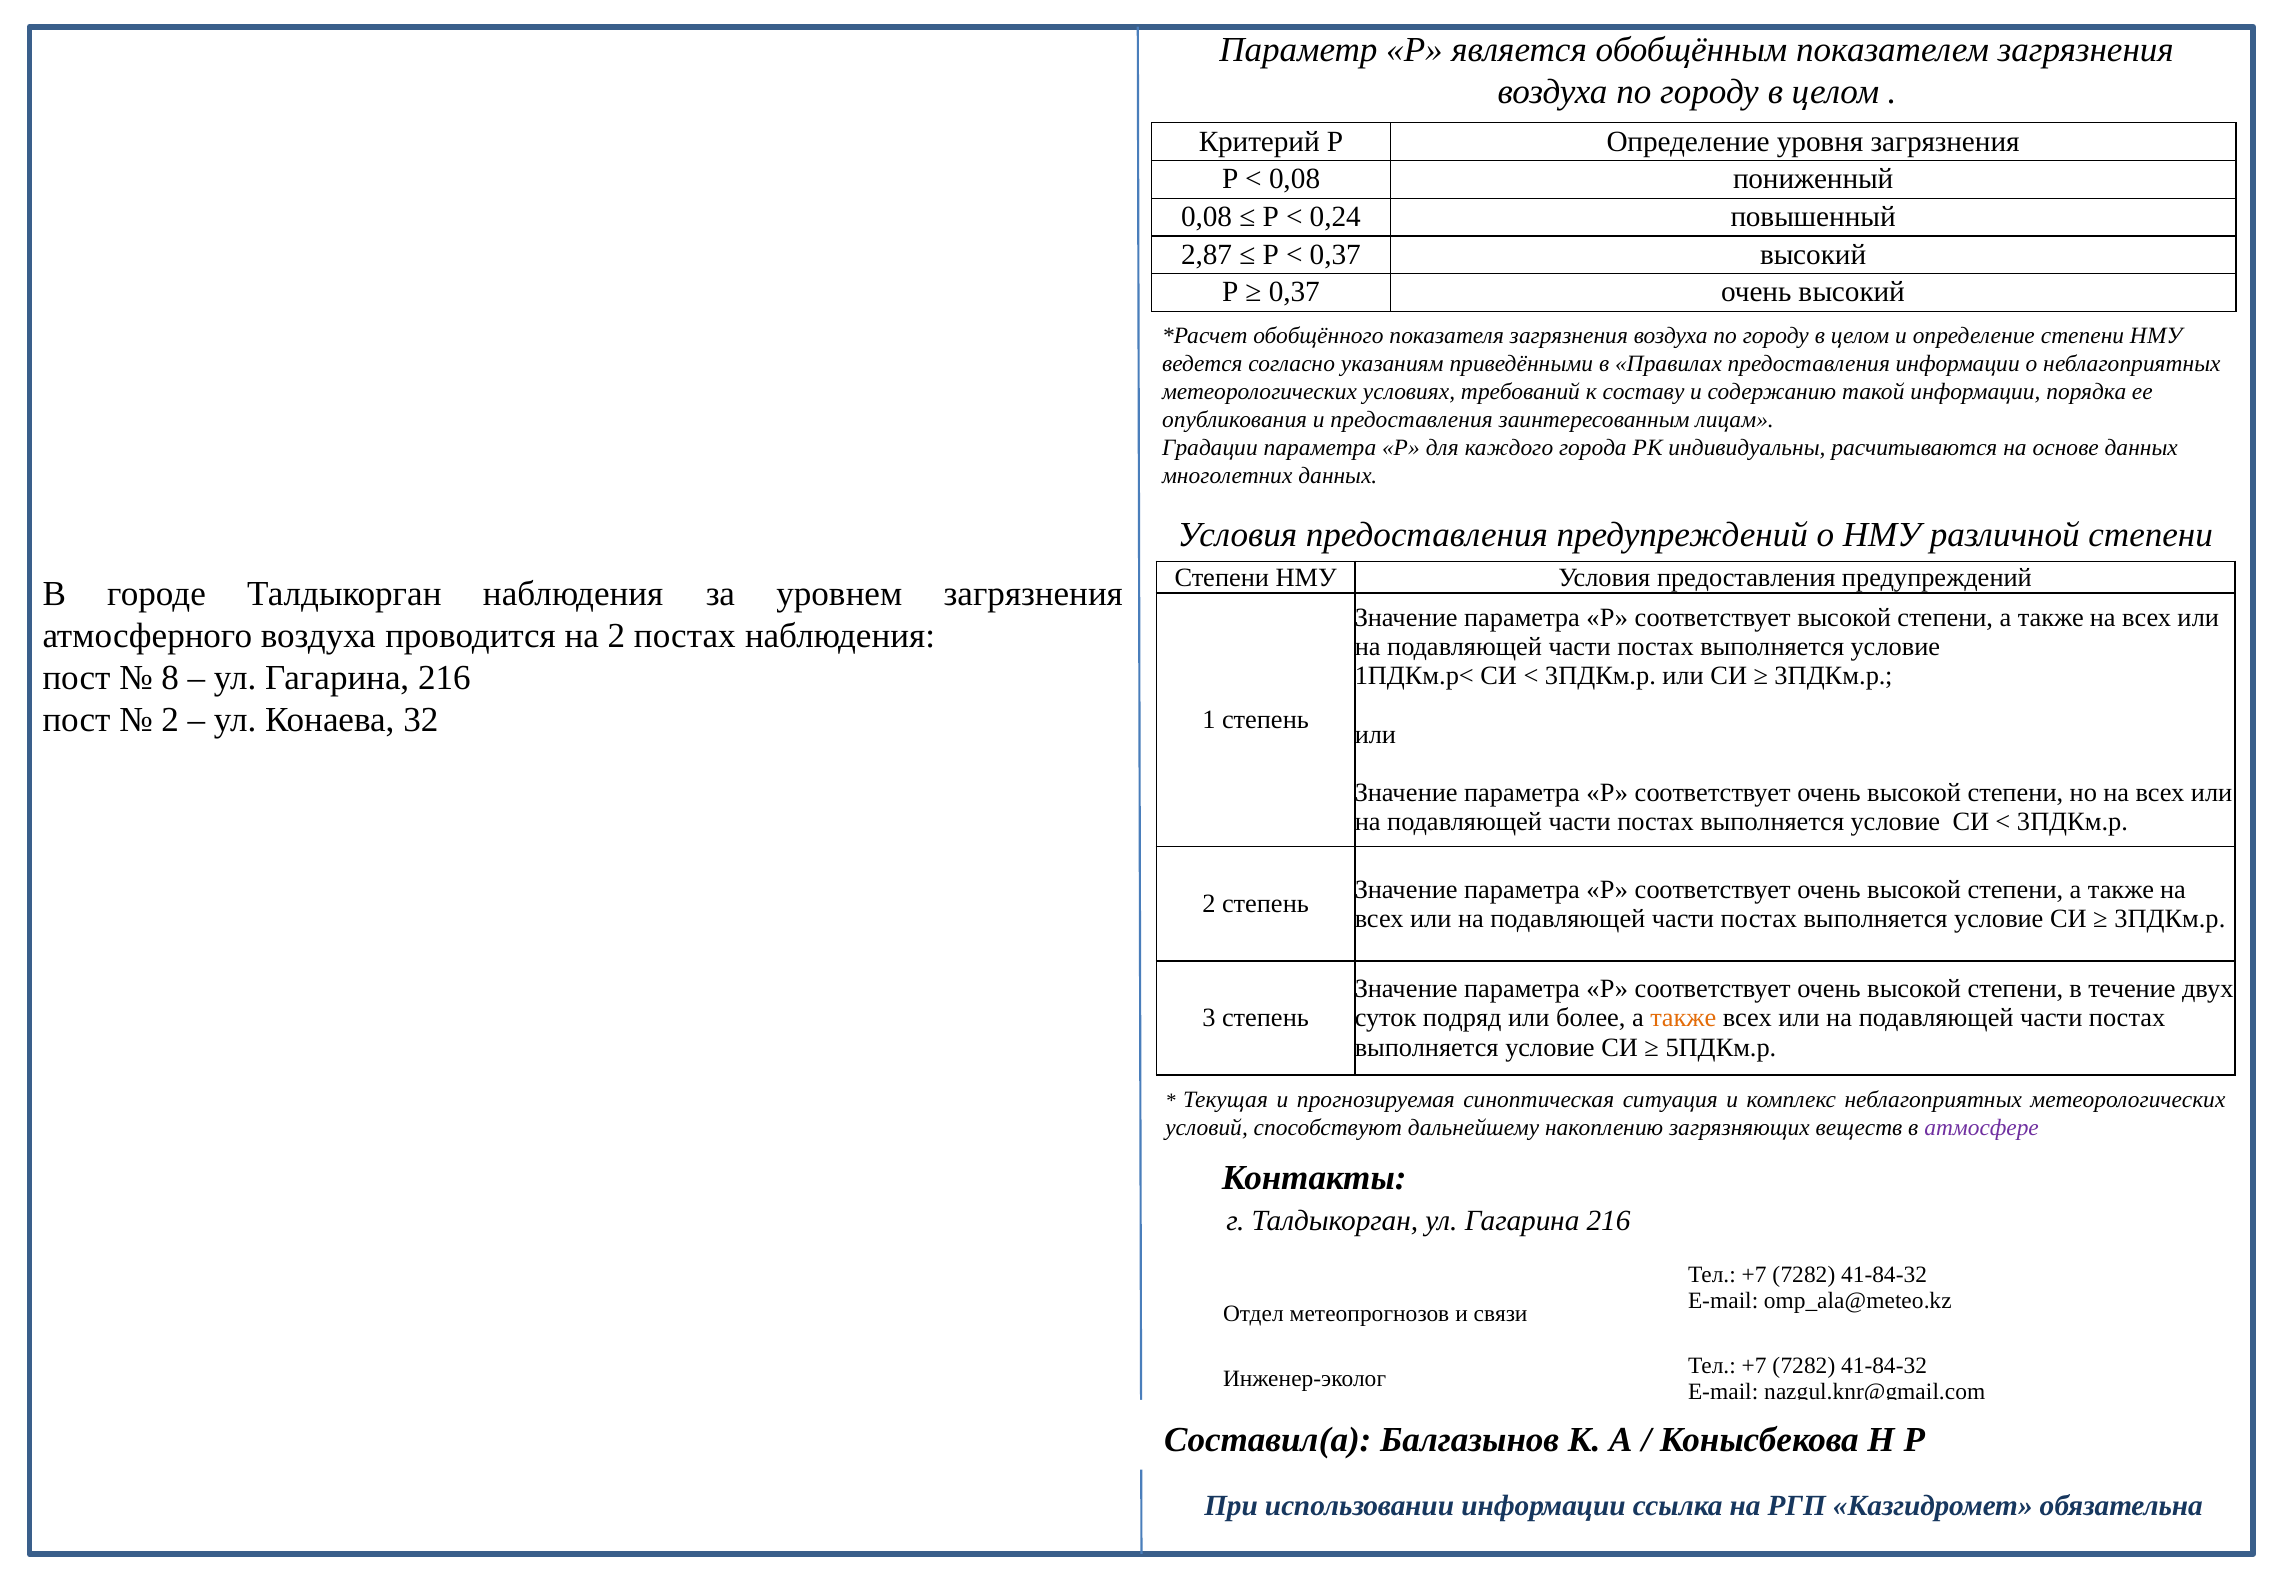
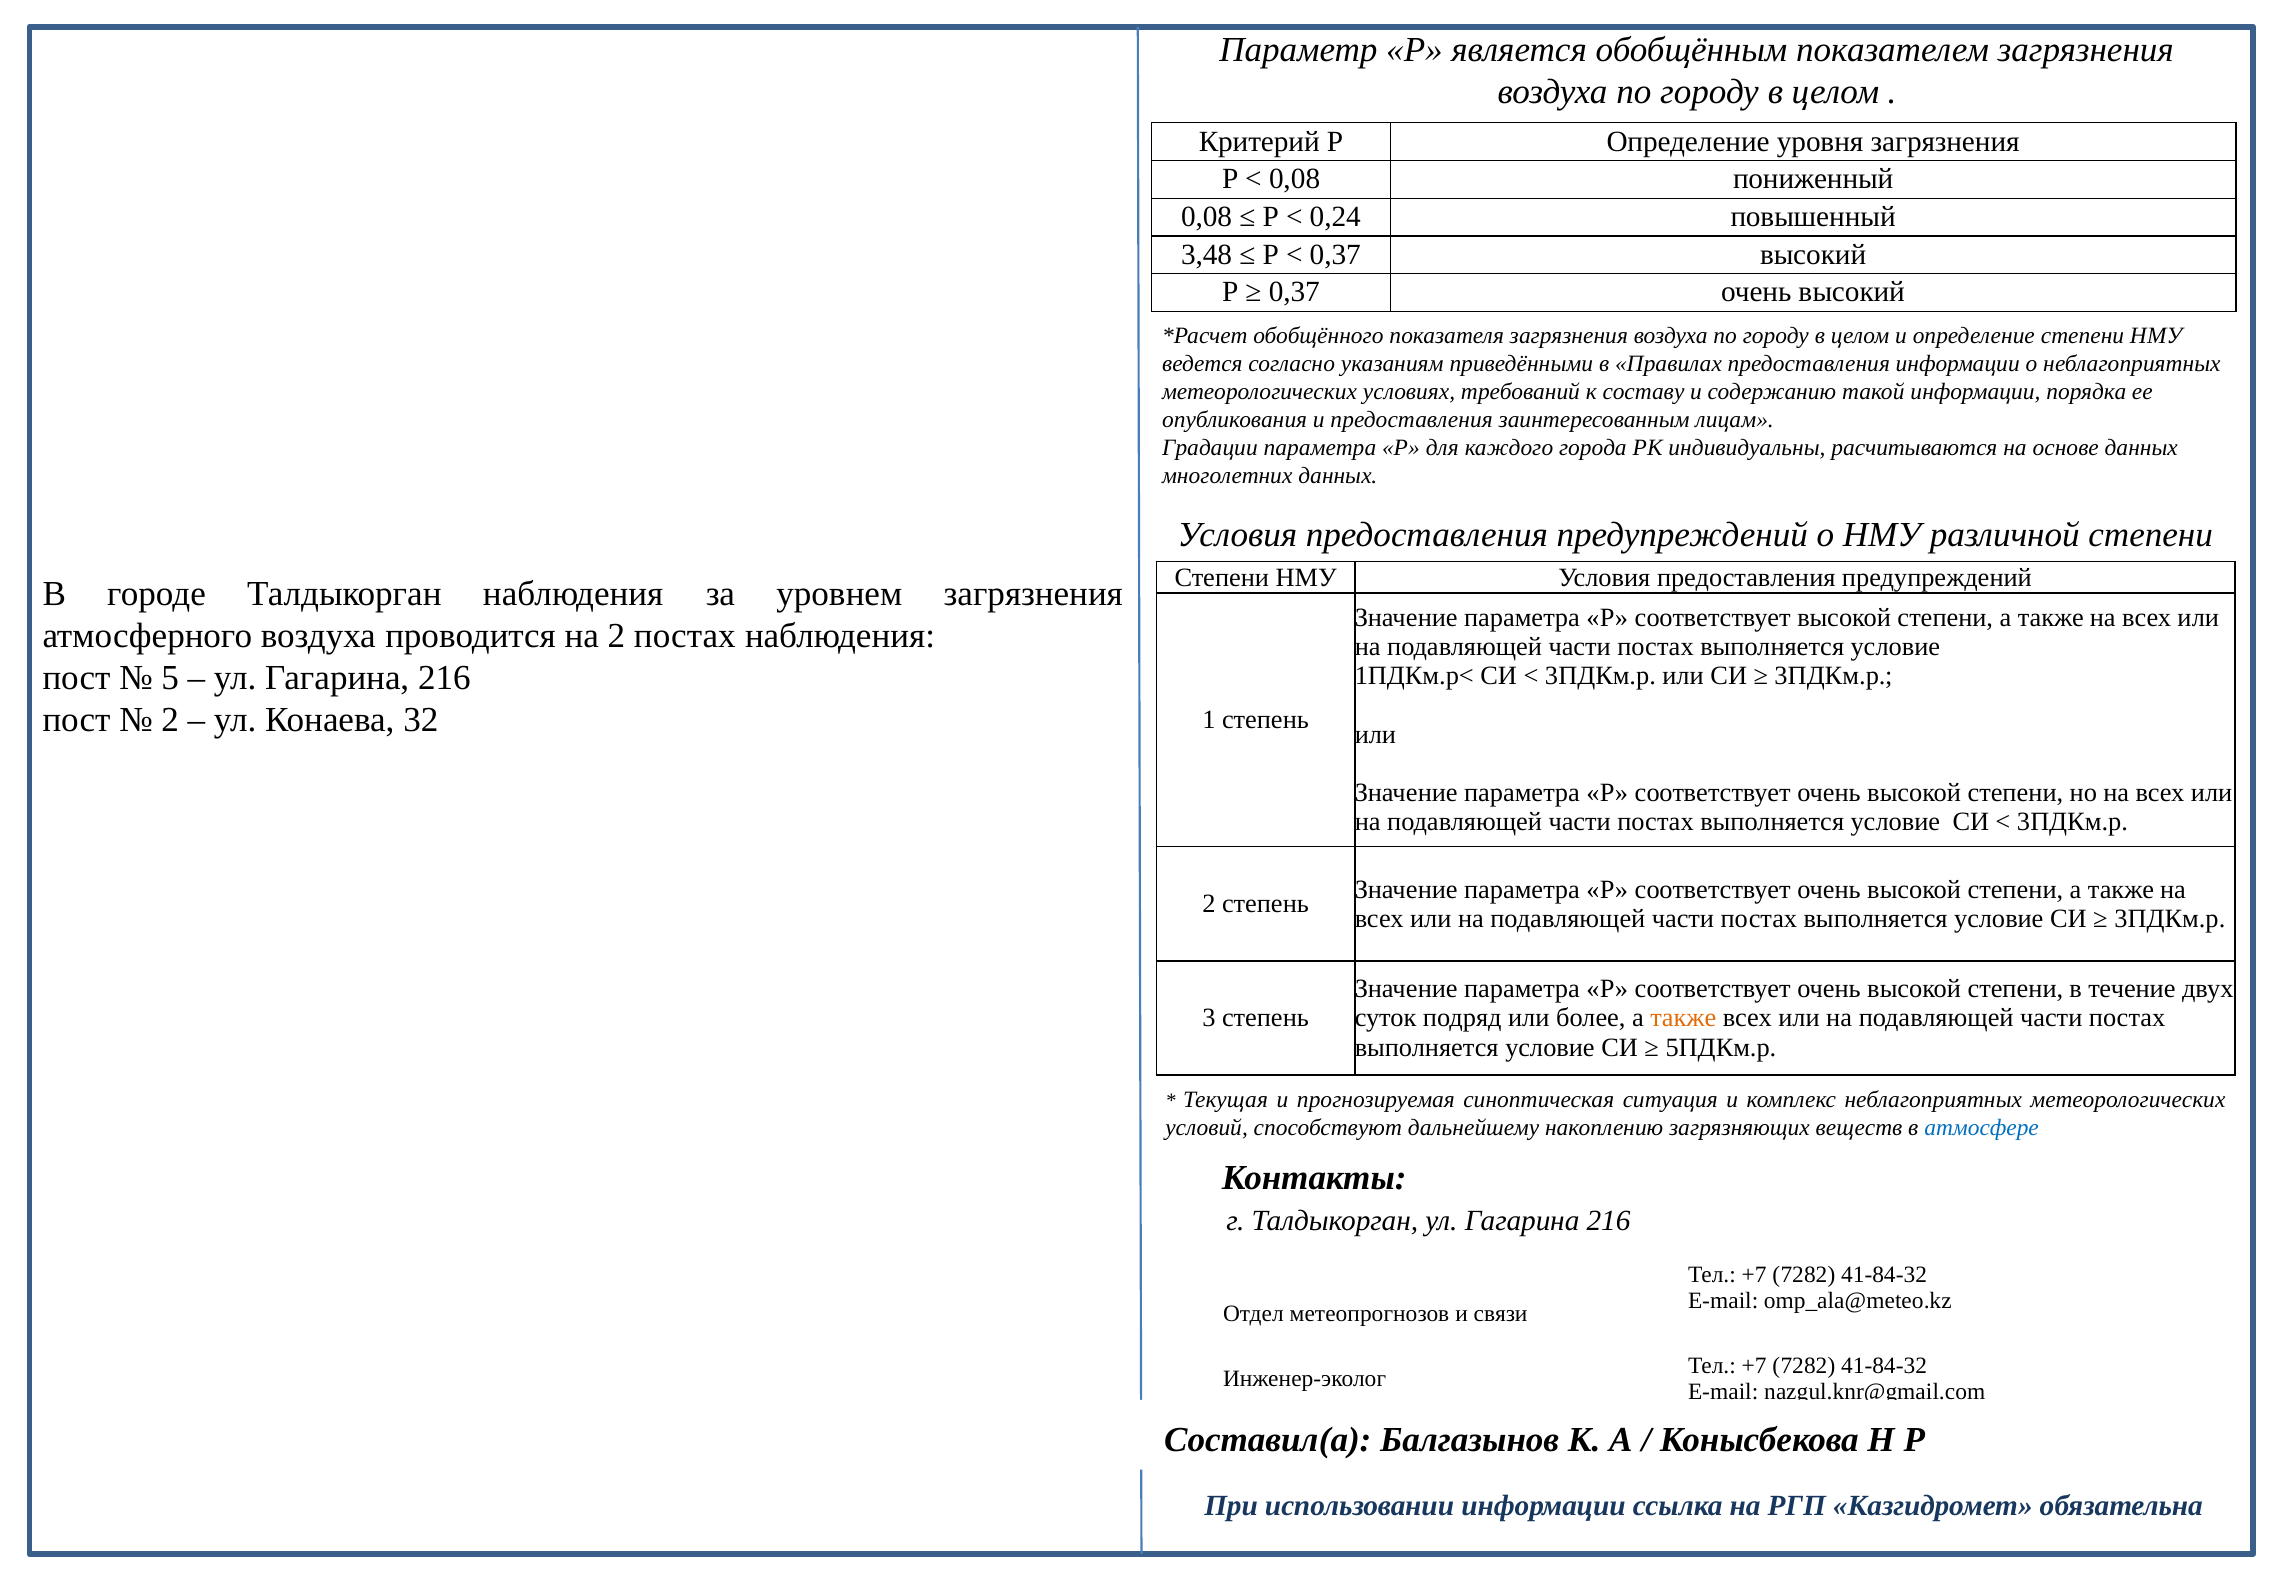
2,87: 2,87 -> 3,48
8: 8 -> 5
атмосфере colour: purple -> blue
